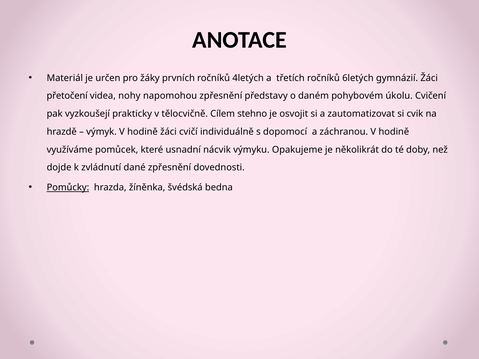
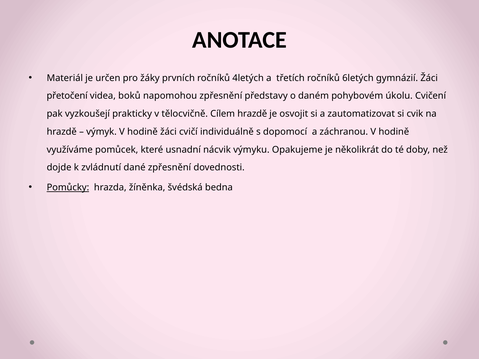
nohy: nohy -> boků
Cílem stehno: stehno -> hrazdě
